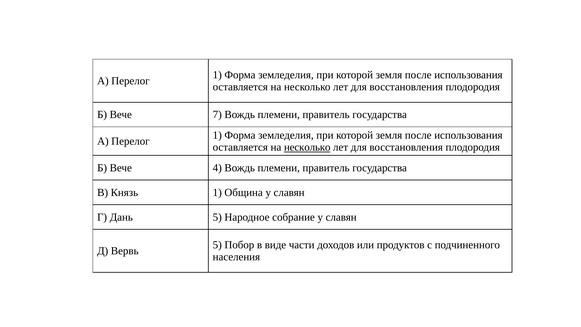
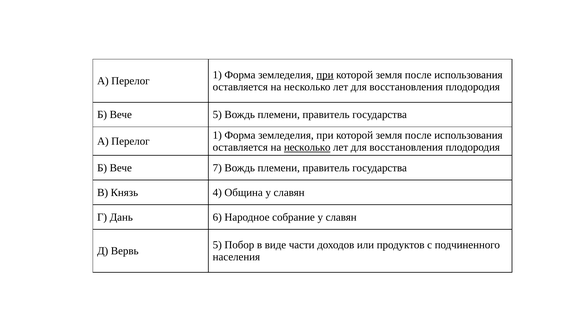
при at (325, 75) underline: none -> present
Вече 7: 7 -> 5
4: 4 -> 7
Князь 1: 1 -> 4
Дань 5: 5 -> 6
